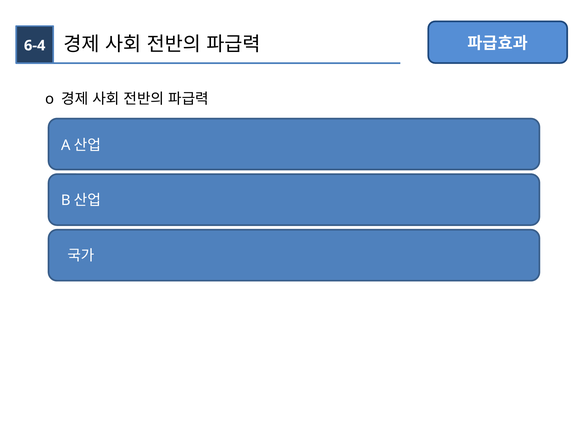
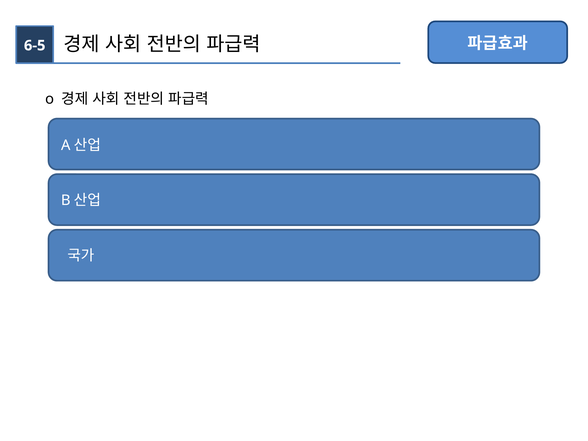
6-4: 6-4 -> 6-5
